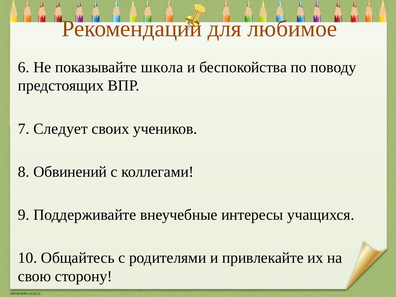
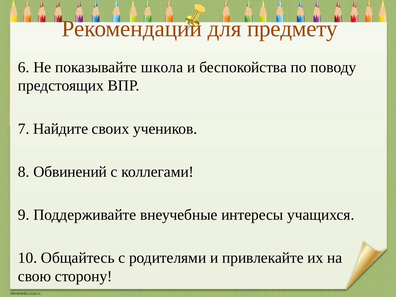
любимое: любимое -> предмету
Следует: Следует -> Найдите
